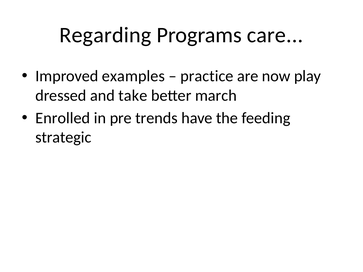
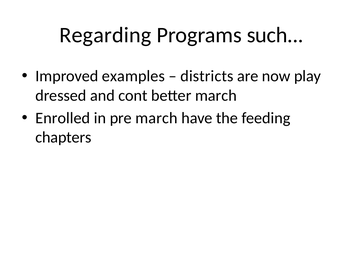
care: care -> such
practice: practice -> districts
take: take -> cont
pre trends: trends -> march
strategic: strategic -> chapters
